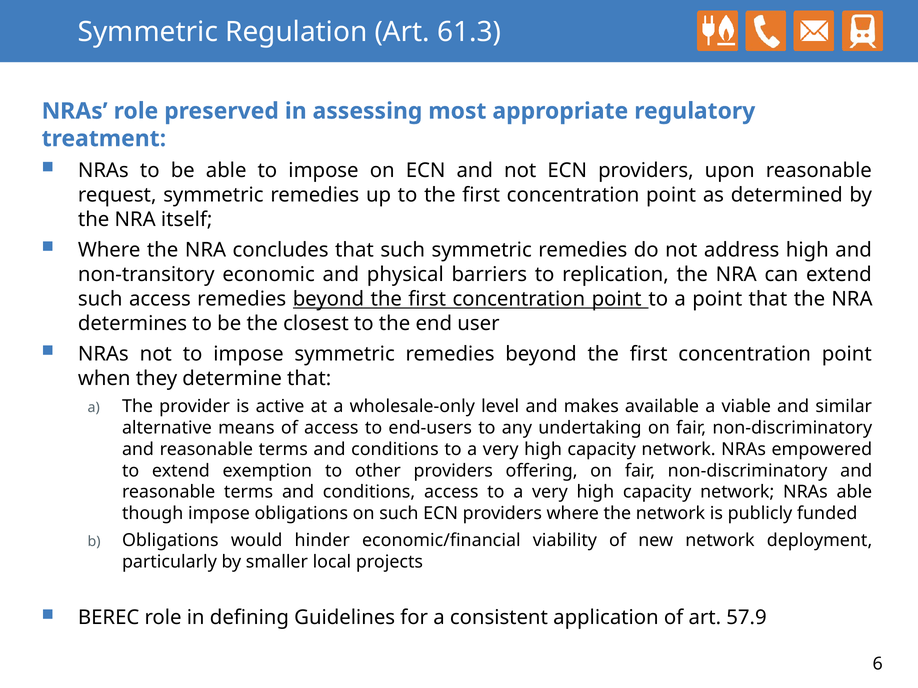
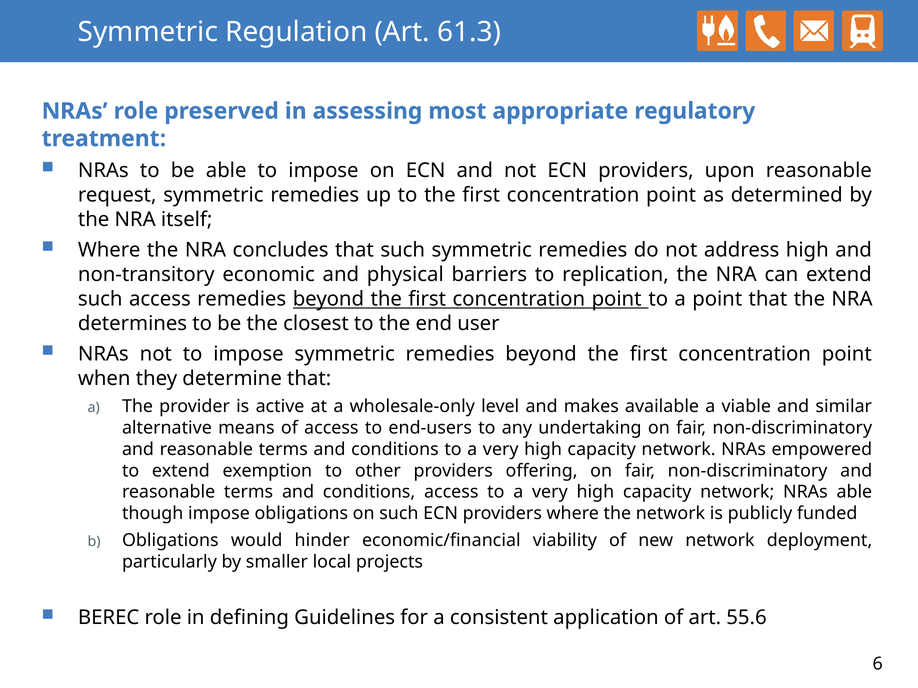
57.9: 57.9 -> 55.6
